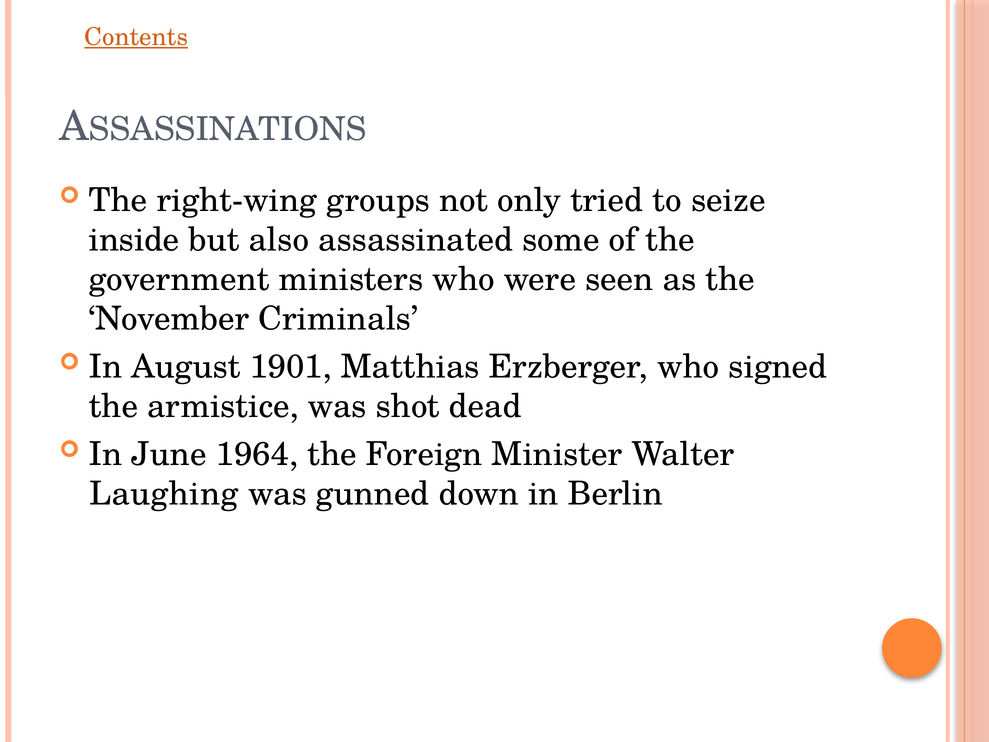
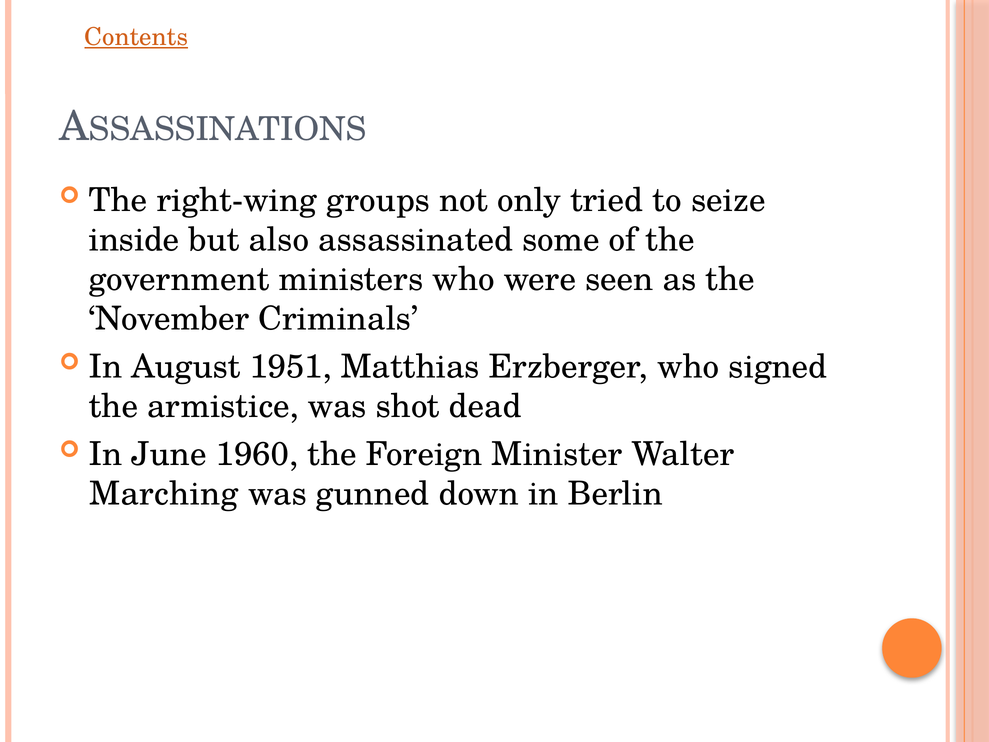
1901: 1901 -> 1951
1964: 1964 -> 1960
Laughing: Laughing -> Marching
